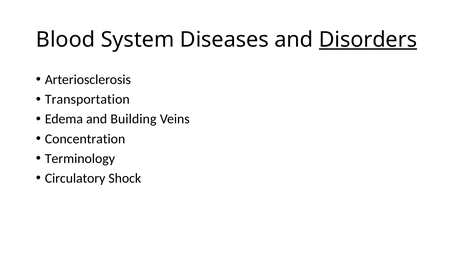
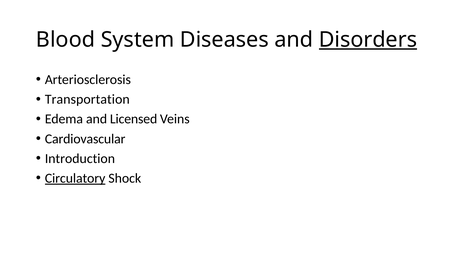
Building: Building -> Licensed
Concentration: Concentration -> Cardiovascular
Terminology: Terminology -> Introduction
Circulatory underline: none -> present
